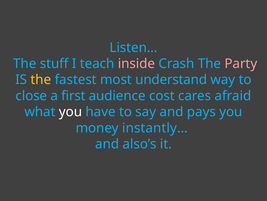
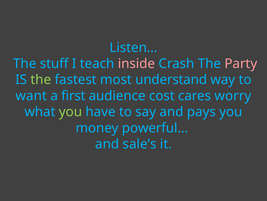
the at (41, 79) colour: yellow -> light green
close: close -> want
afraid: afraid -> worry
you at (70, 112) colour: white -> light green
instantly…: instantly… -> powerful…
also’s: also’s -> sale’s
